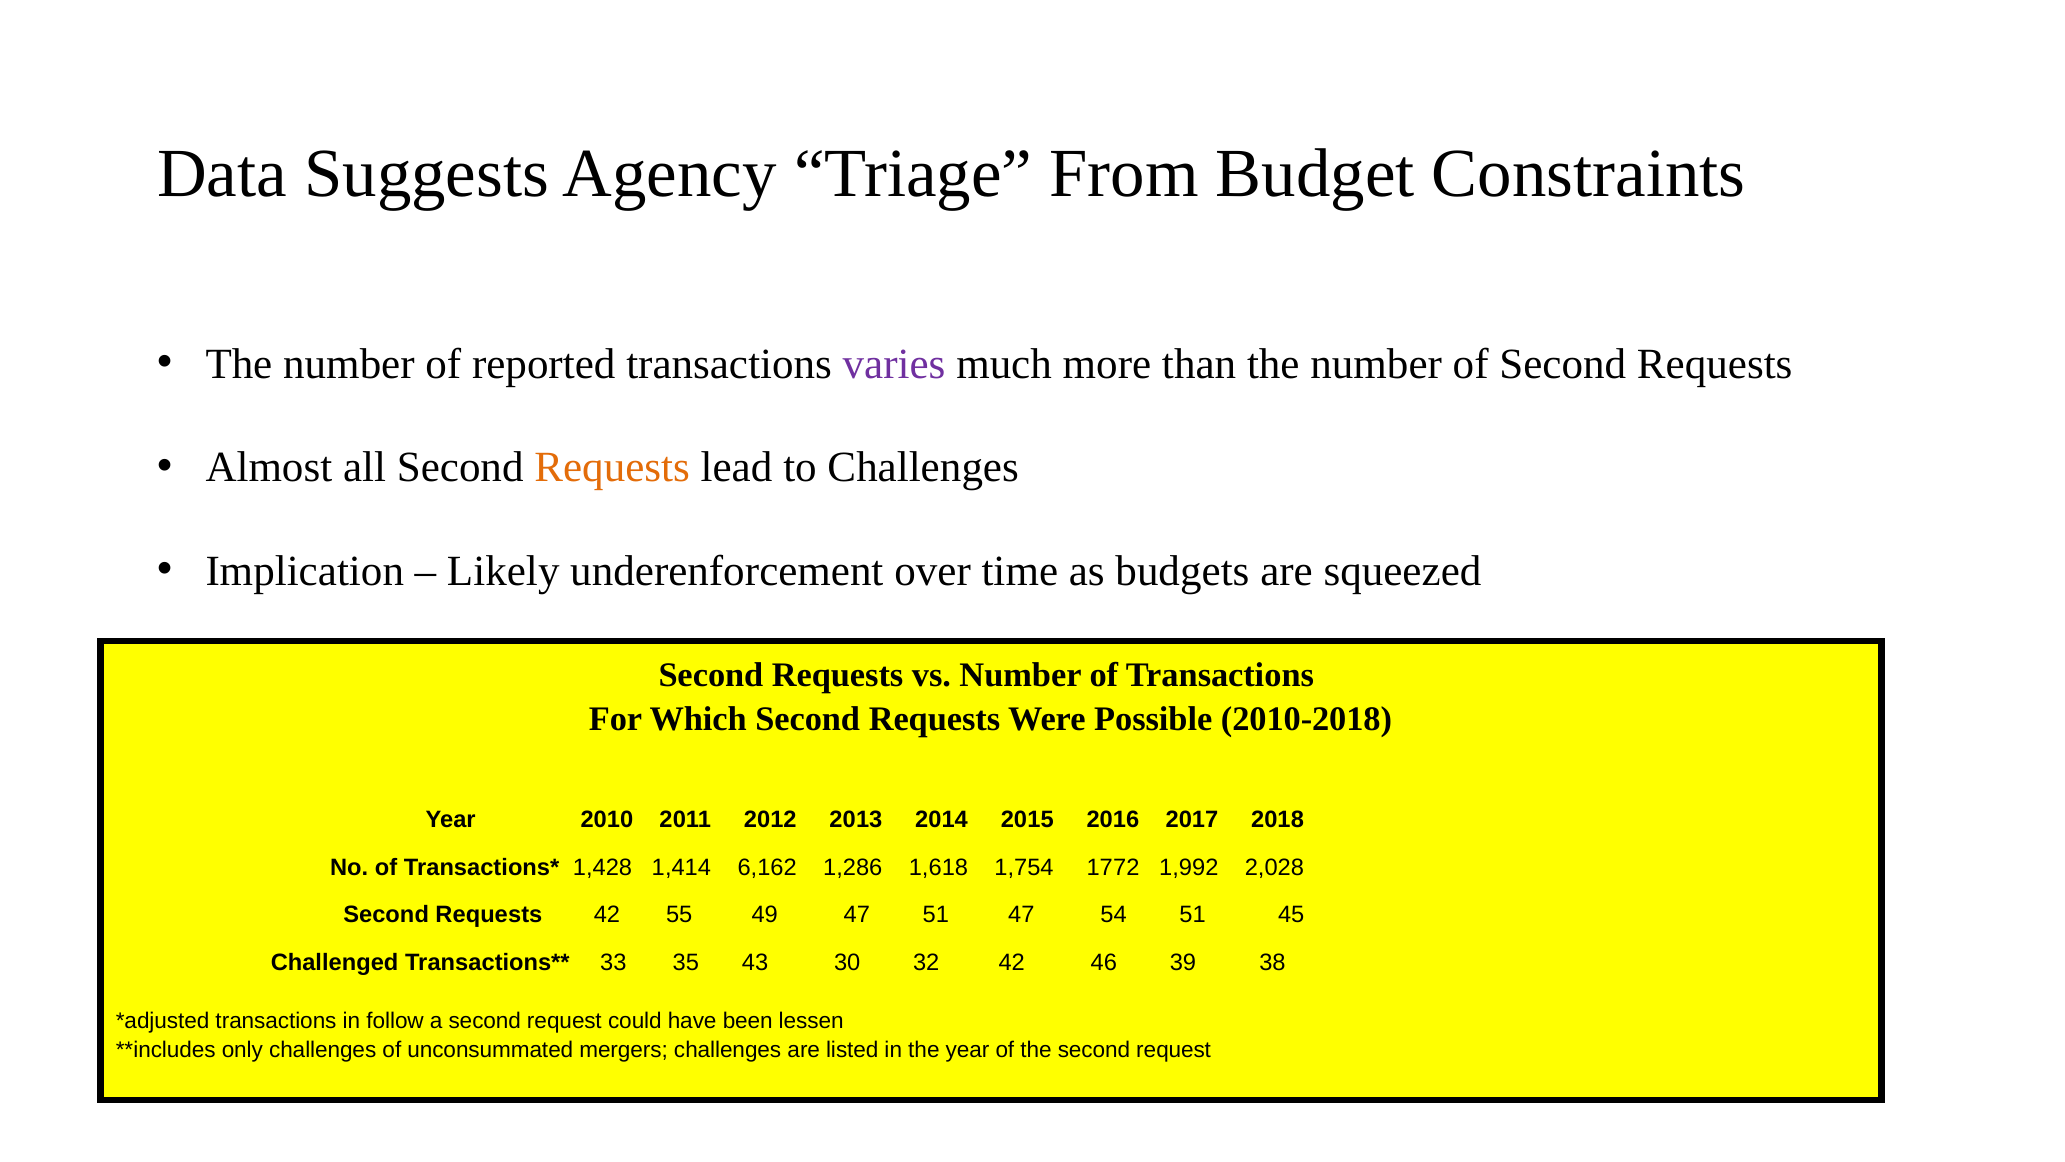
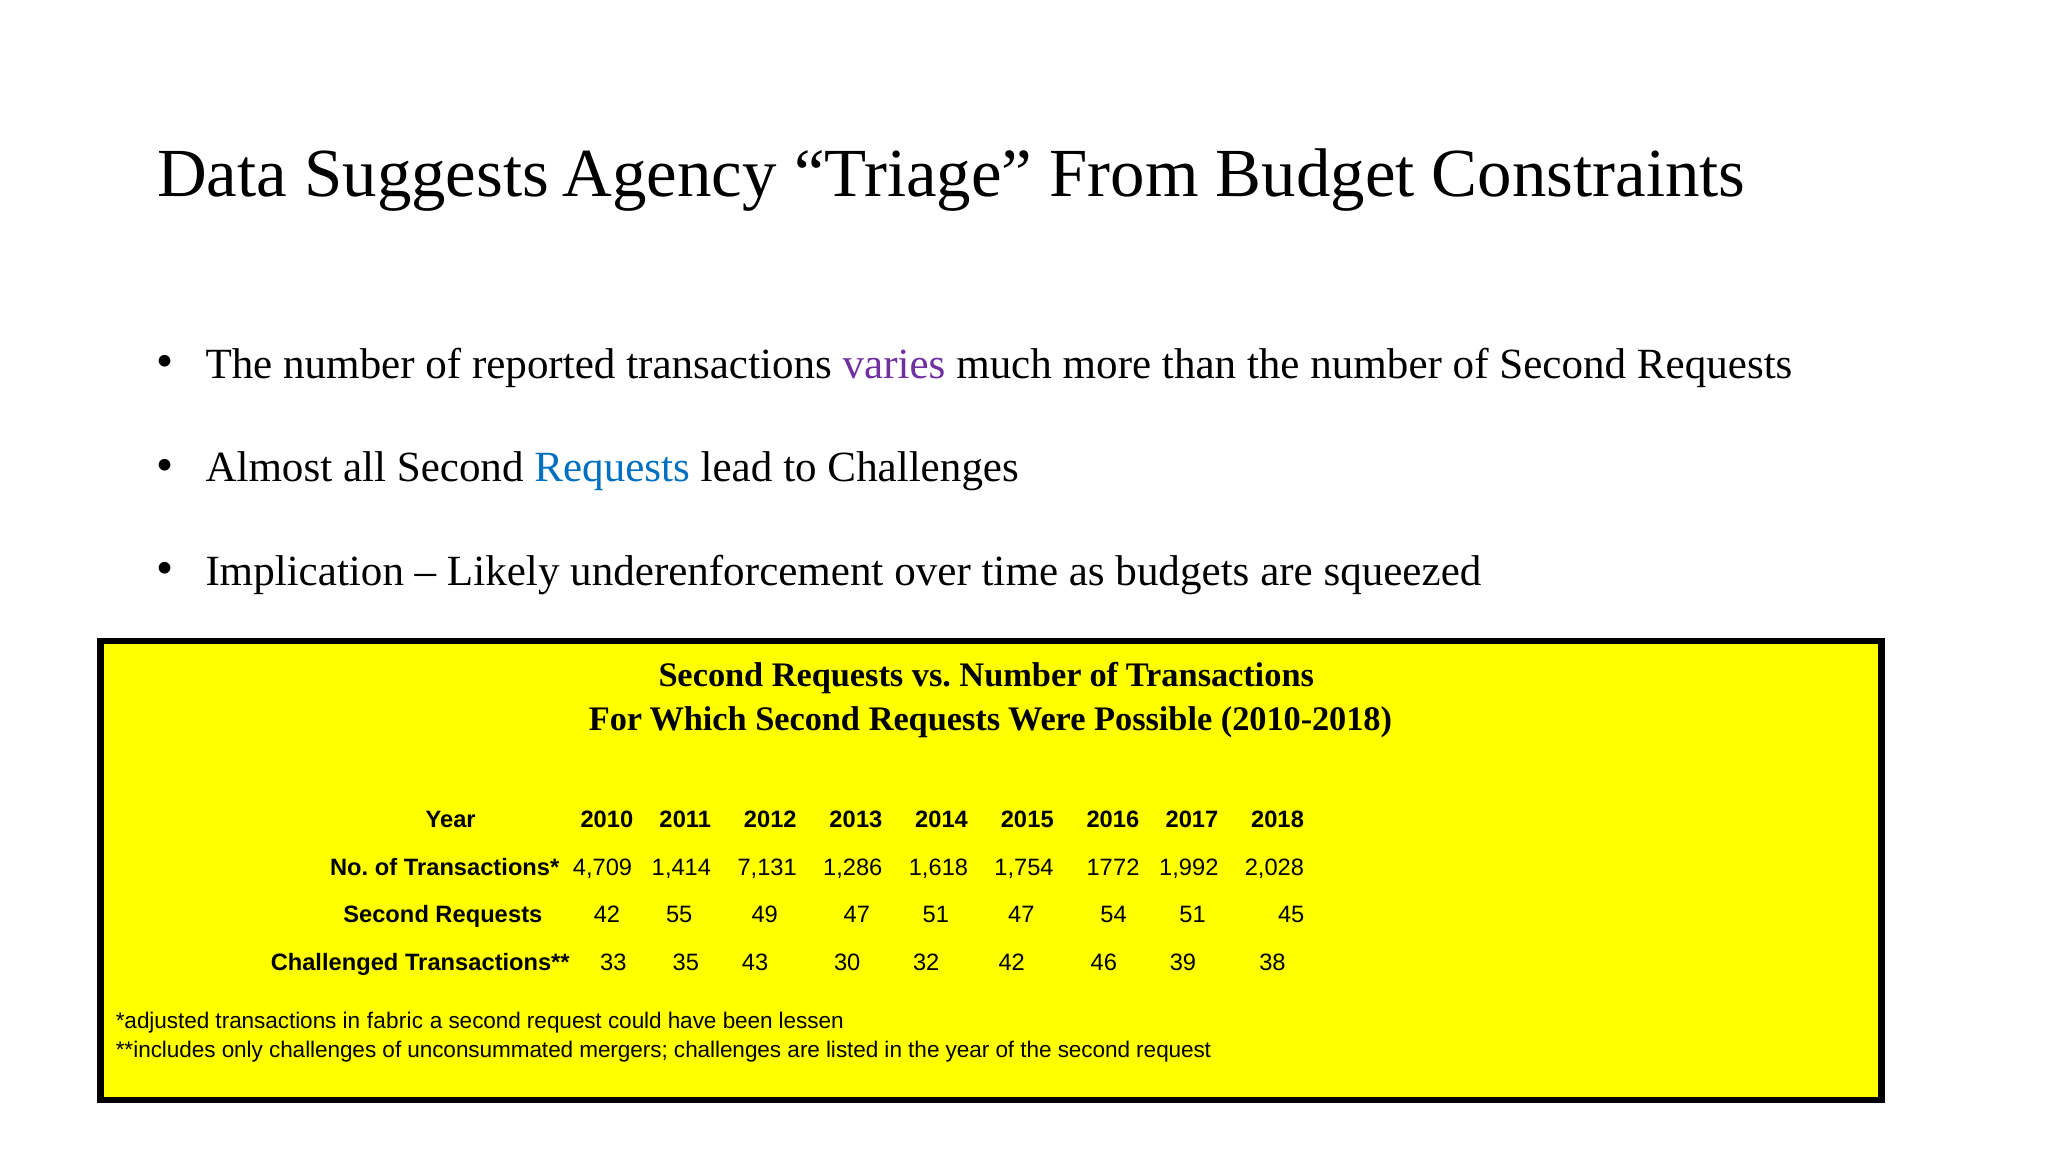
Requests at (612, 467) colour: orange -> blue
1,428: 1,428 -> 4,709
6,162: 6,162 -> 7,131
follow: follow -> fabric
